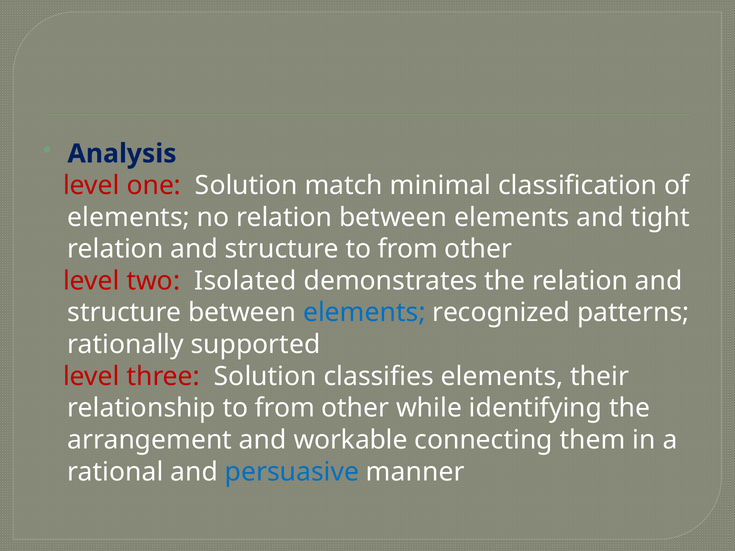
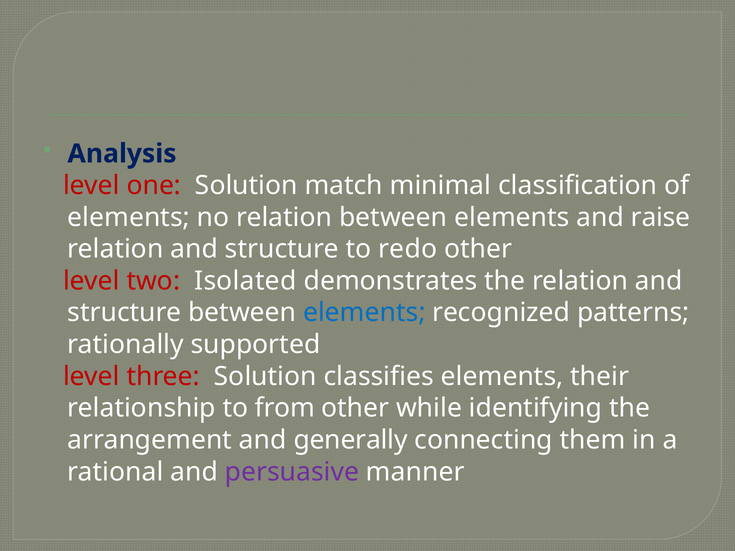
tight: tight -> raise
structure to from: from -> redo
workable: workable -> generally
persuasive colour: blue -> purple
